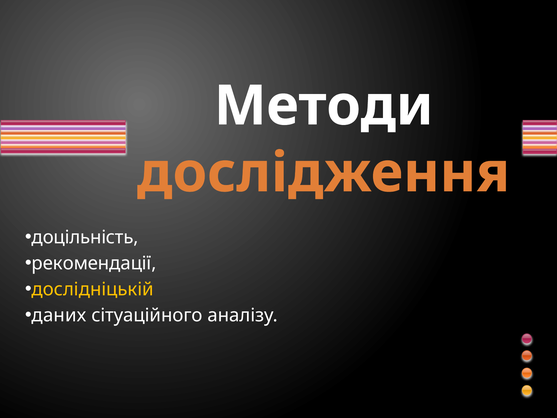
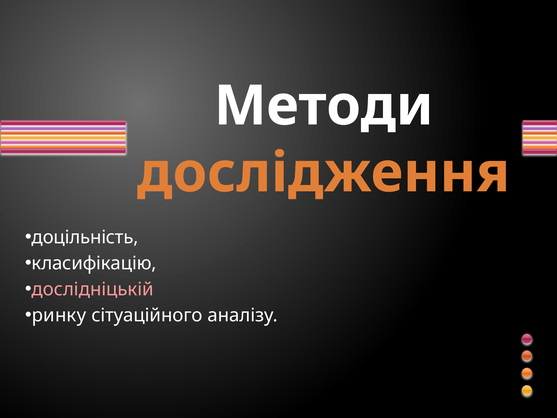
рекомендації: рекомендації -> класифікацію
дослідніцькій colour: yellow -> pink
даних: даних -> ринку
